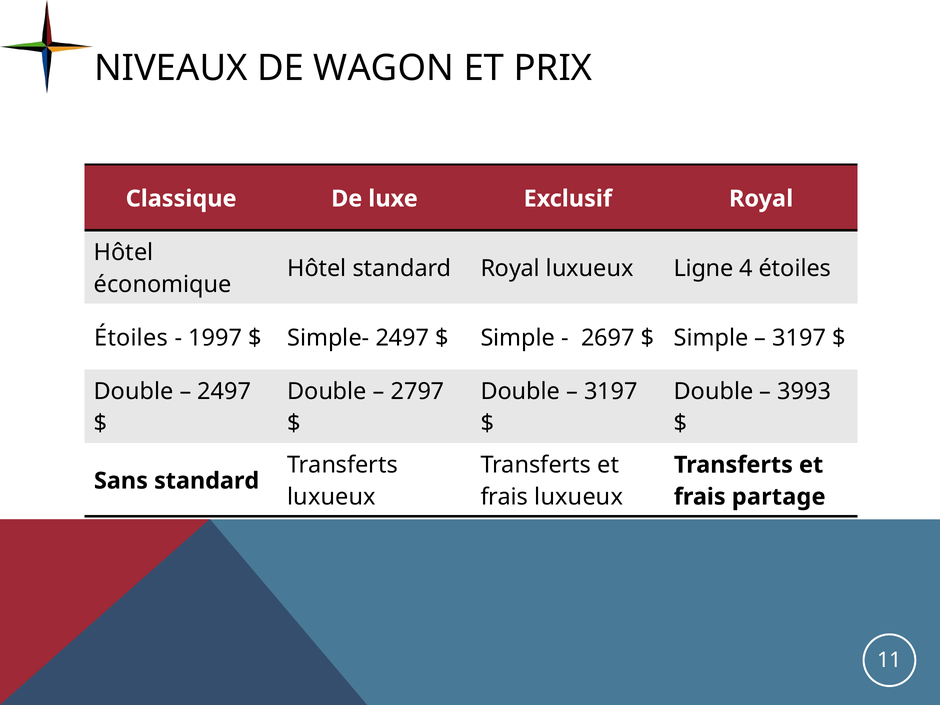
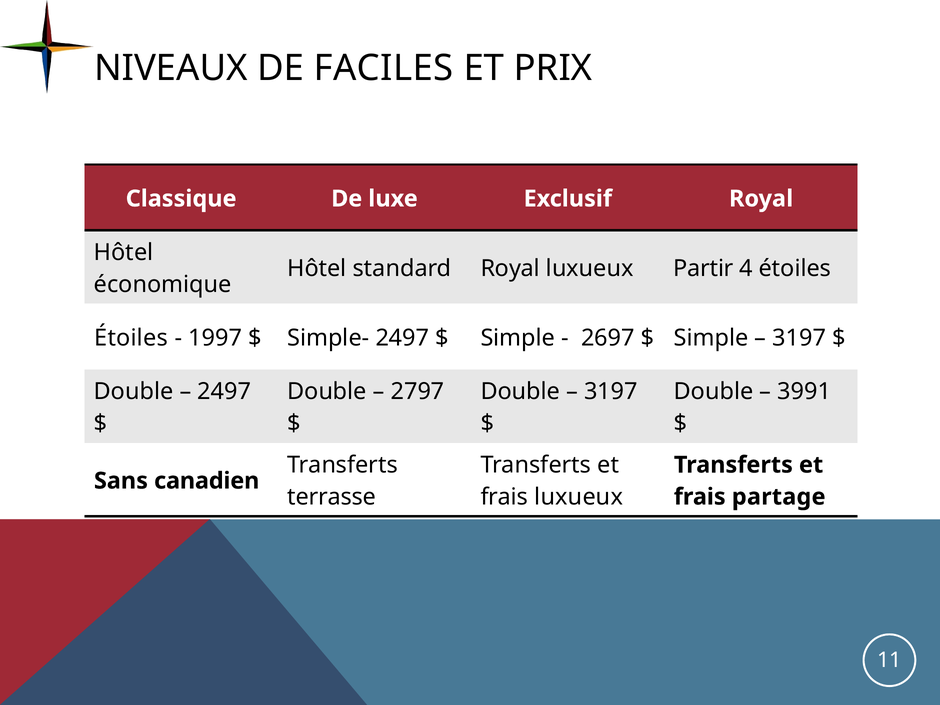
WAGON: WAGON -> FACILES
Ligne: Ligne -> Partir
3993: 3993 -> 3991
Sans standard: standard -> canadien
luxueux at (332, 497): luxueux -> terrasse
